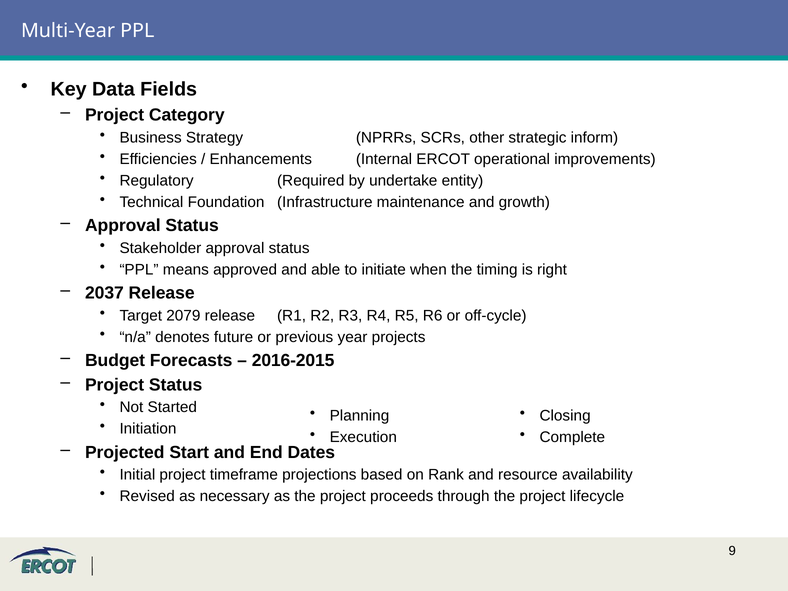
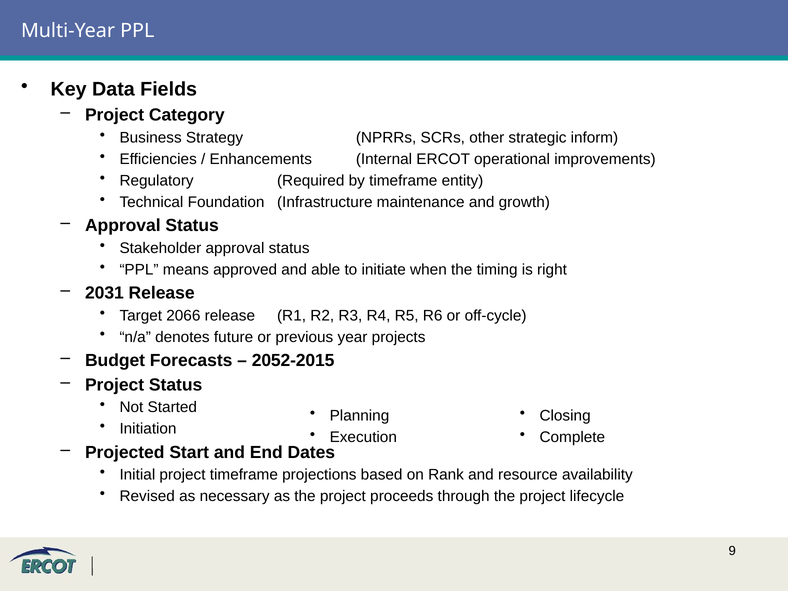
by undertake: undertake -> timeframe
2037: 2037 -> 2031
2079: 2079 -> 2066
2016-2015: 2016-2015 -> 2052-2015
